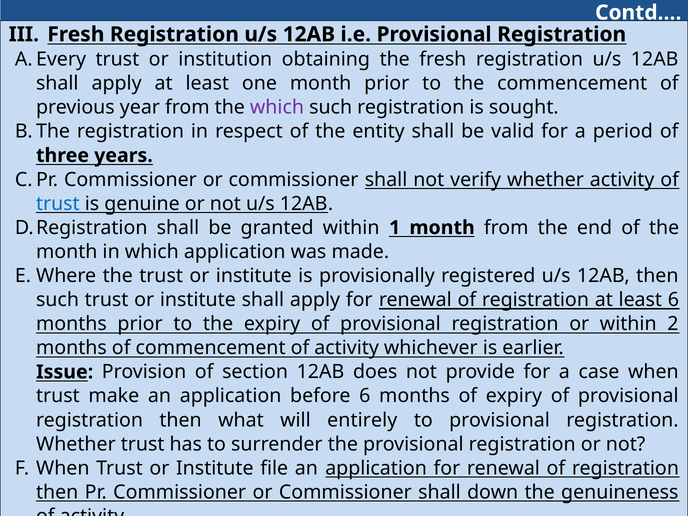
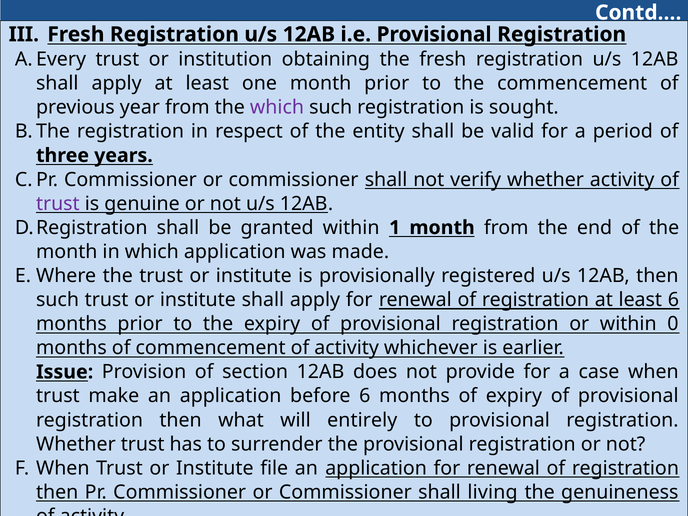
trust at (58, 204) colour: blue -> purple
2: 2 -> 0
down: down -> living
